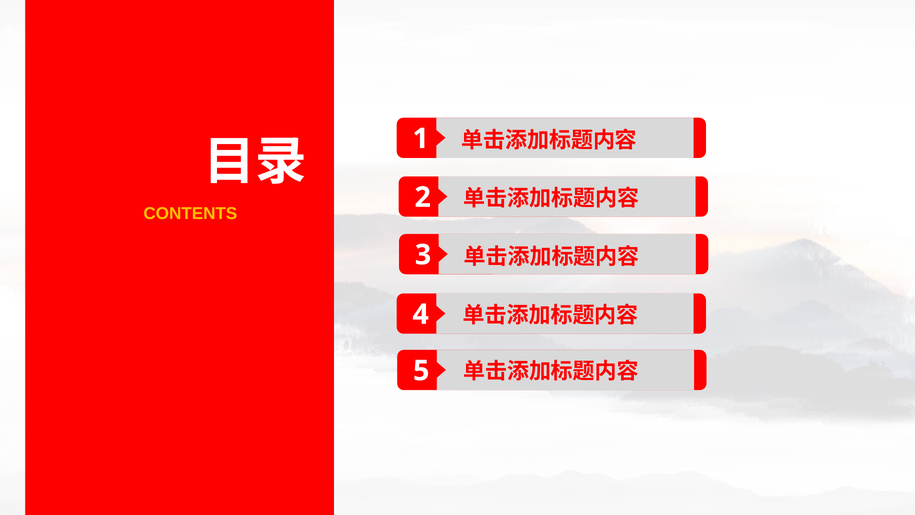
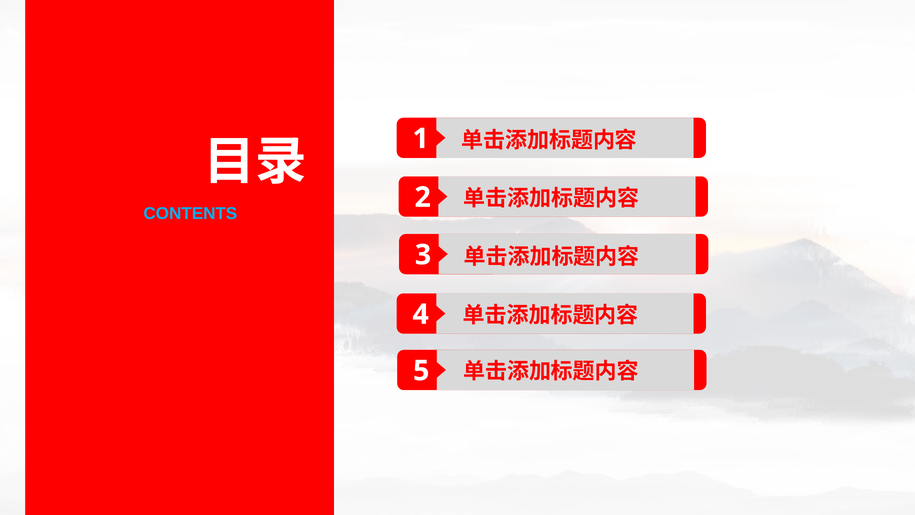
CONTENTS colour: yellow -> light blue
